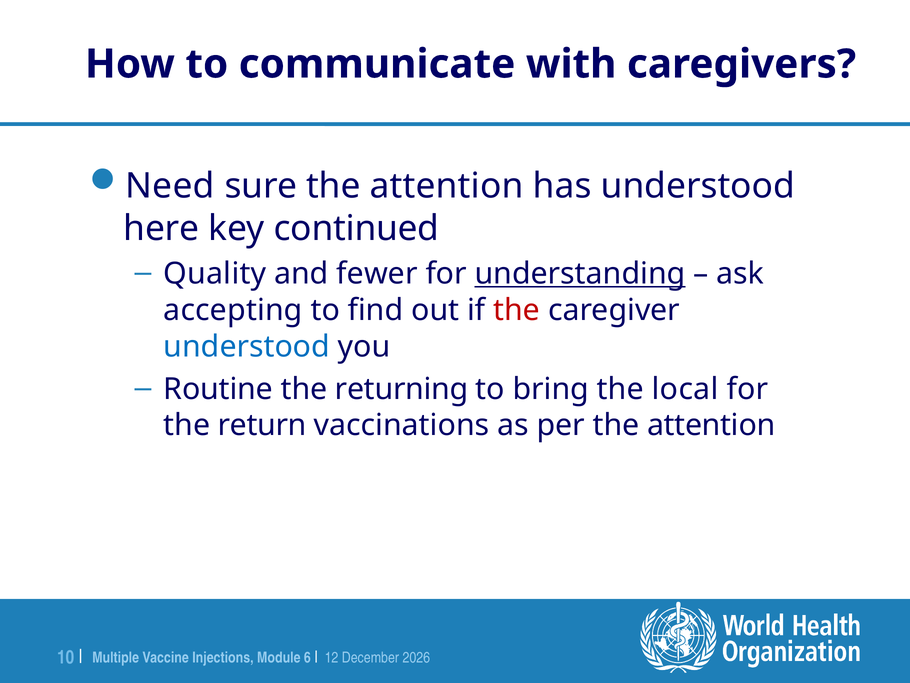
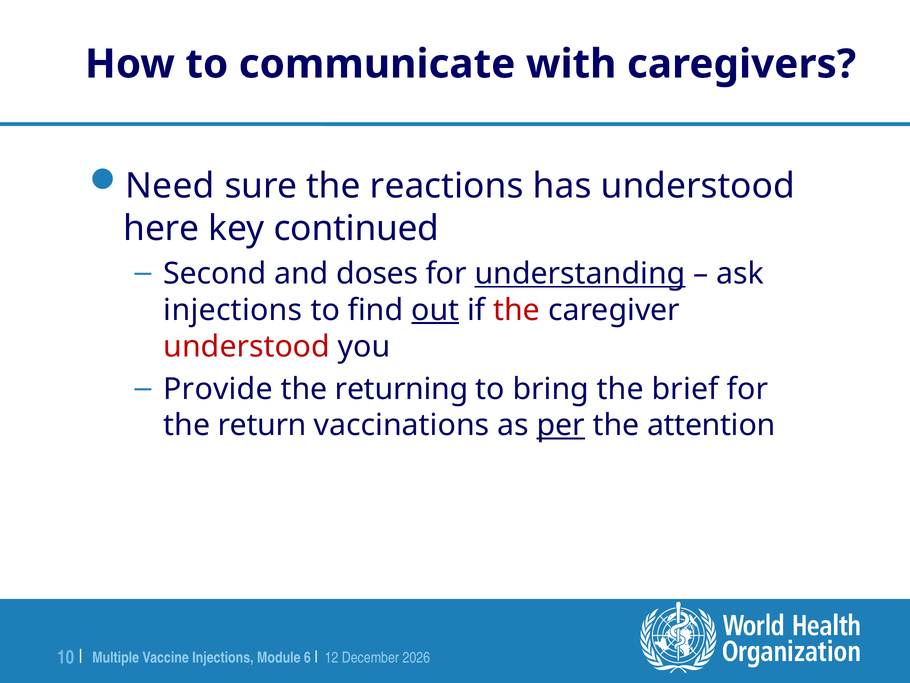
sure the attention: attention -> reactions
Quality: Quality -> Second
fewer: fewer -> doses
accepting at (233, 310): accepting -> injections
out underline: none -> present
understood at (247, 346) colour: blue -> red
Routine: Routine -> Provide
local: local -> brief
per underline: none -> present
